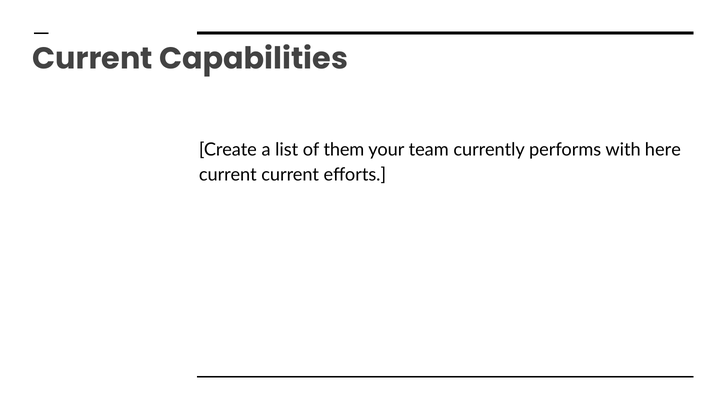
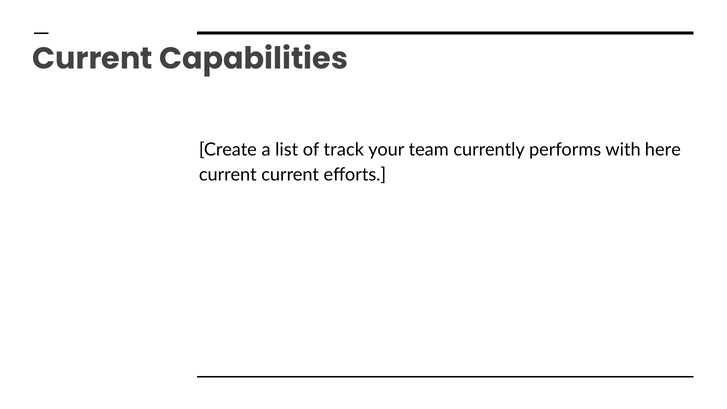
them: them -> track
